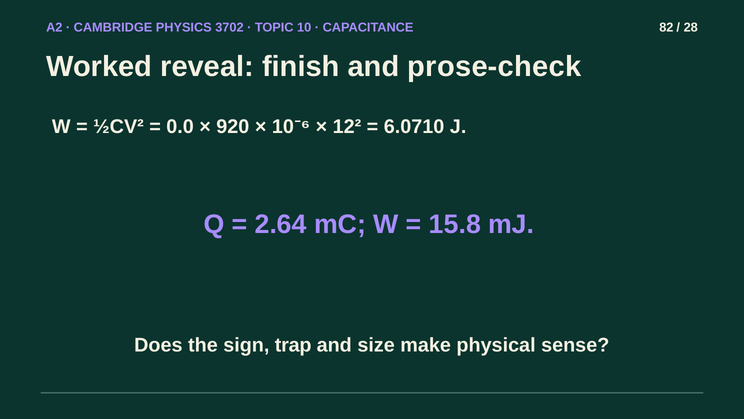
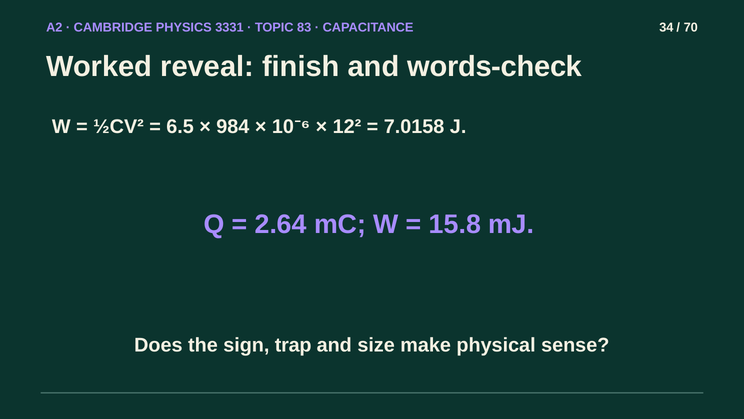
3702: 3702 -> 3331
TOPIC 10: 10 -> 83
82: 82 -> 34
28: 28 -> 70
prose-check: prose-check -> words-check
0.0: 0.0 -> 6.5
920: 920 -> 984
6.0710: 6.0710 -> 7.0158
